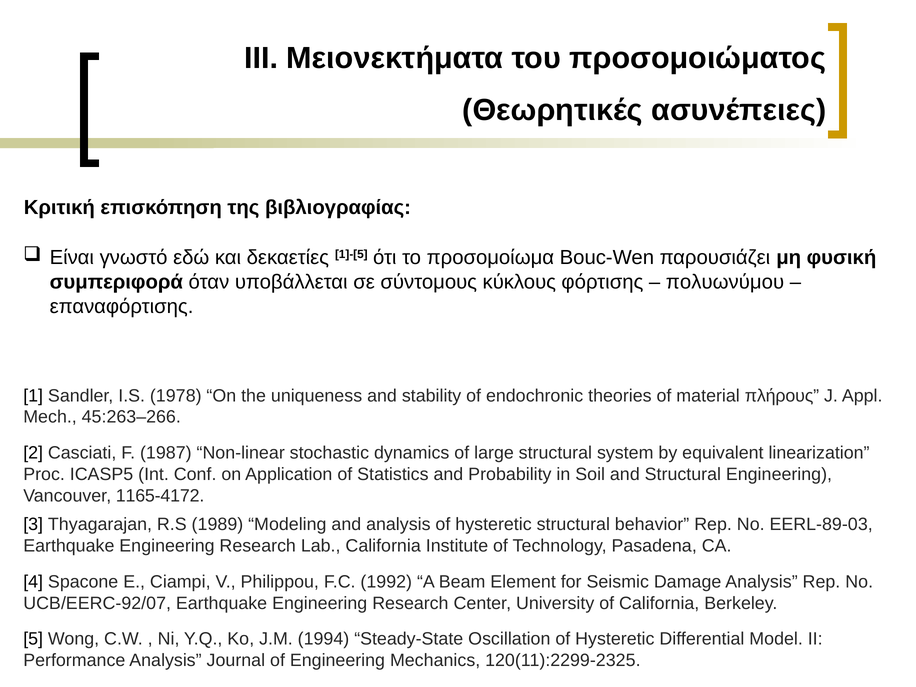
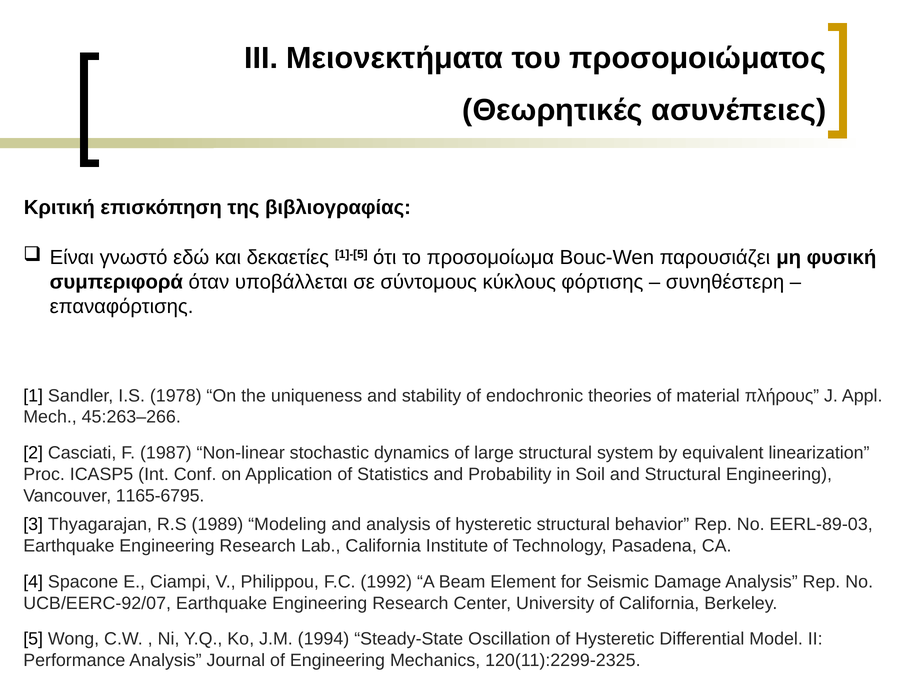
πολυωνύμου: πολυωνύμου -> συνηθέστερη
1165-4172: 1165-4172 -> 1165-6795
